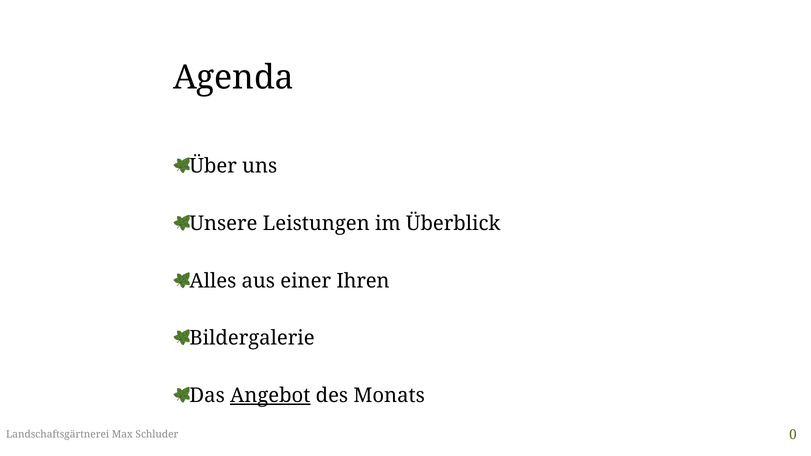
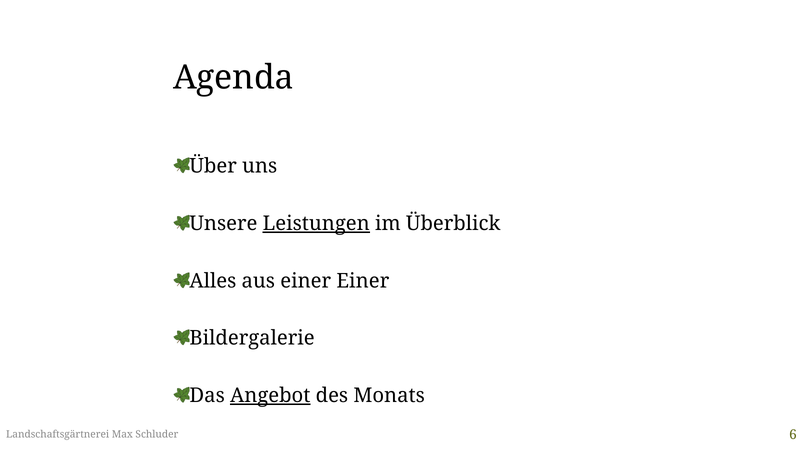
Leistungen underline: none -> present
einer Ihren: Ihren -> Einer
0: 0 -> 6
